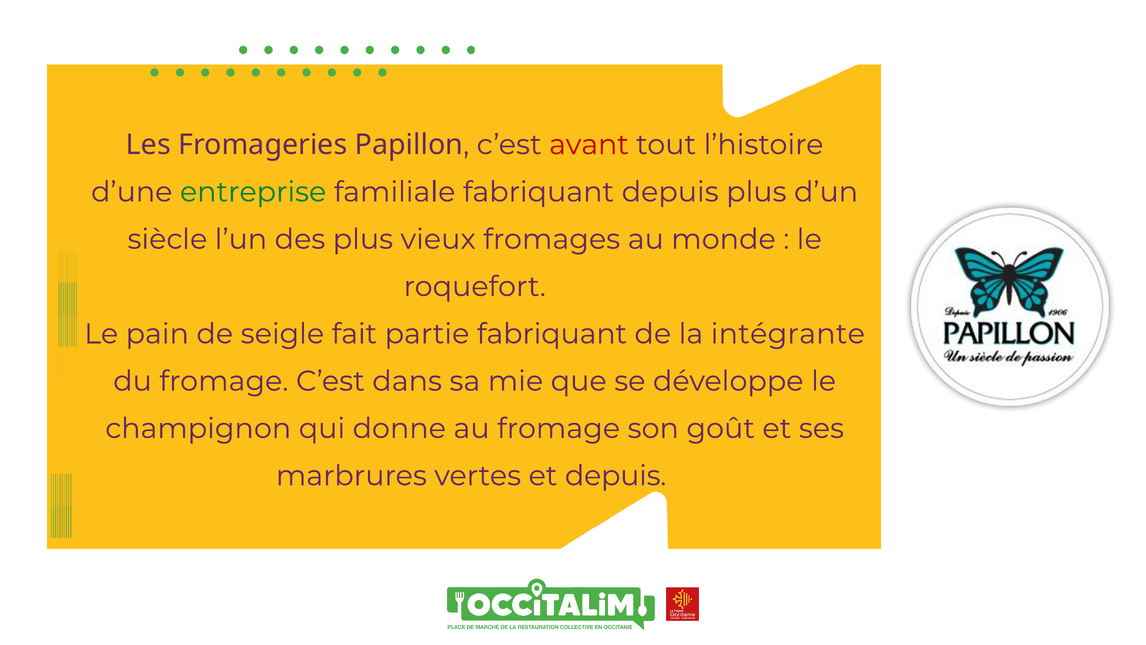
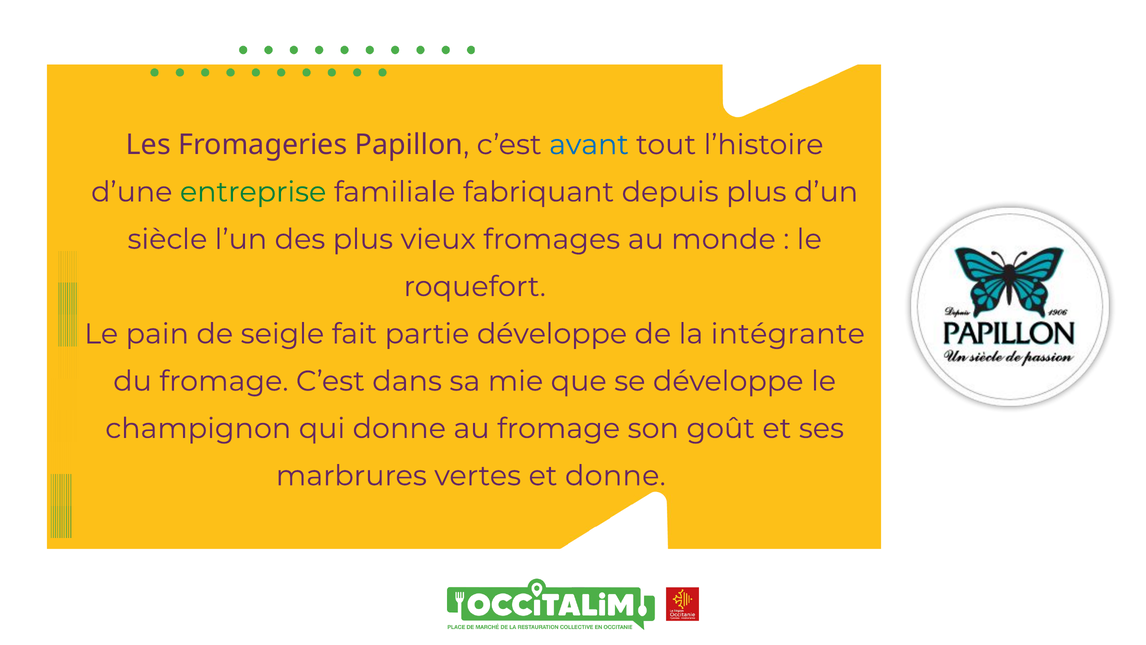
avant colour: red -> blue
partie fabriquant: fabriquant -> développe
et depuis: depuis -> donne
